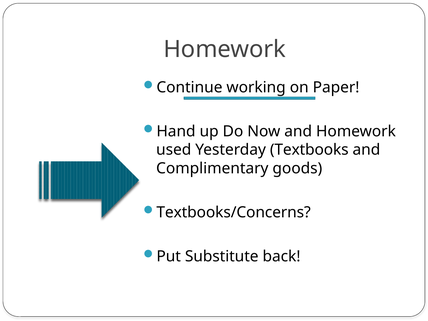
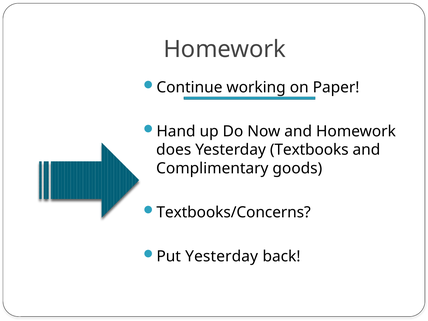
used: used -> does
Put Substitute: Substitute -> Yesterday
